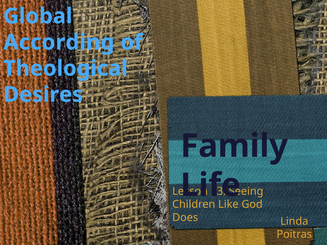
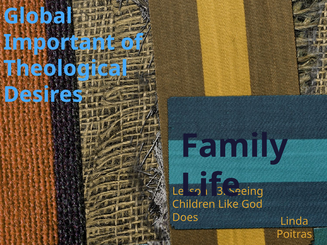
According: According -> Important
